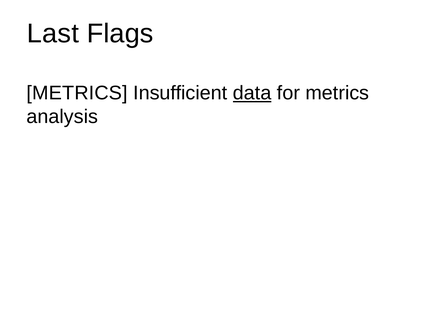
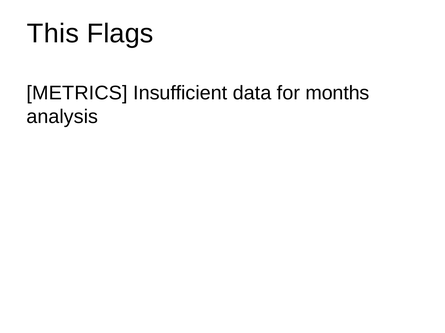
Last: Last -> This
data underline: present -> none
for metrics: metrics -> months
